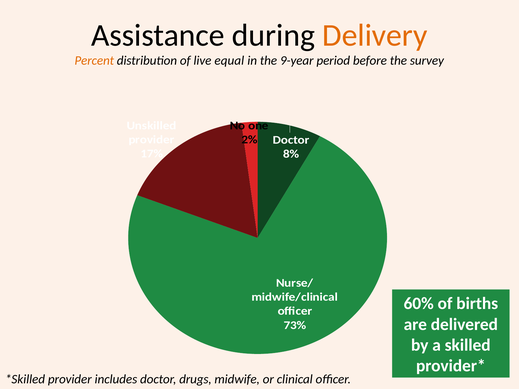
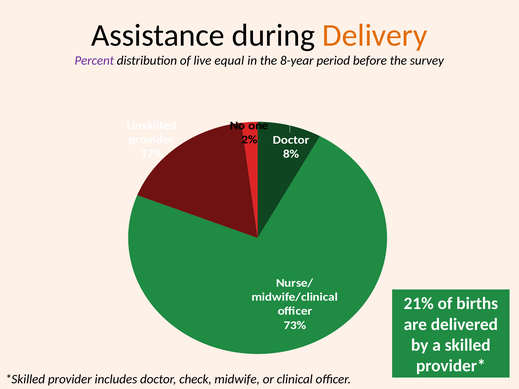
Percent colour: orange -> purple
9-year: 9-year -> 8-year
60%: 60% -> 21%
drugs: drugs -> check
